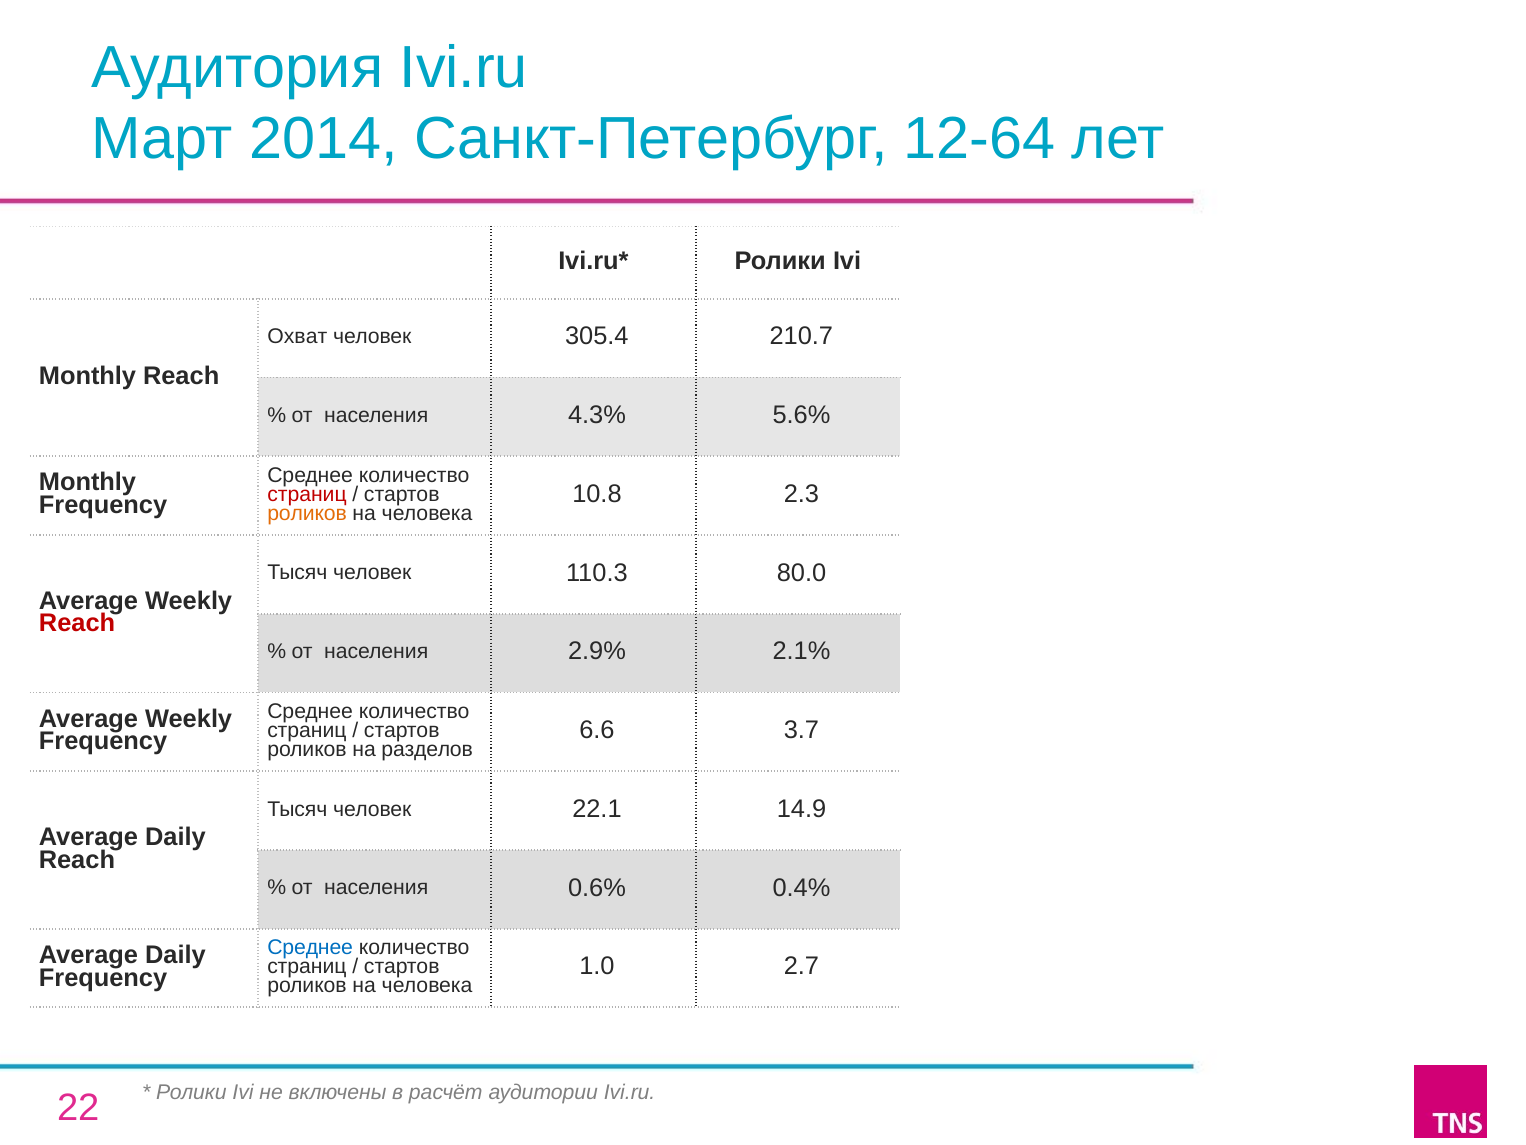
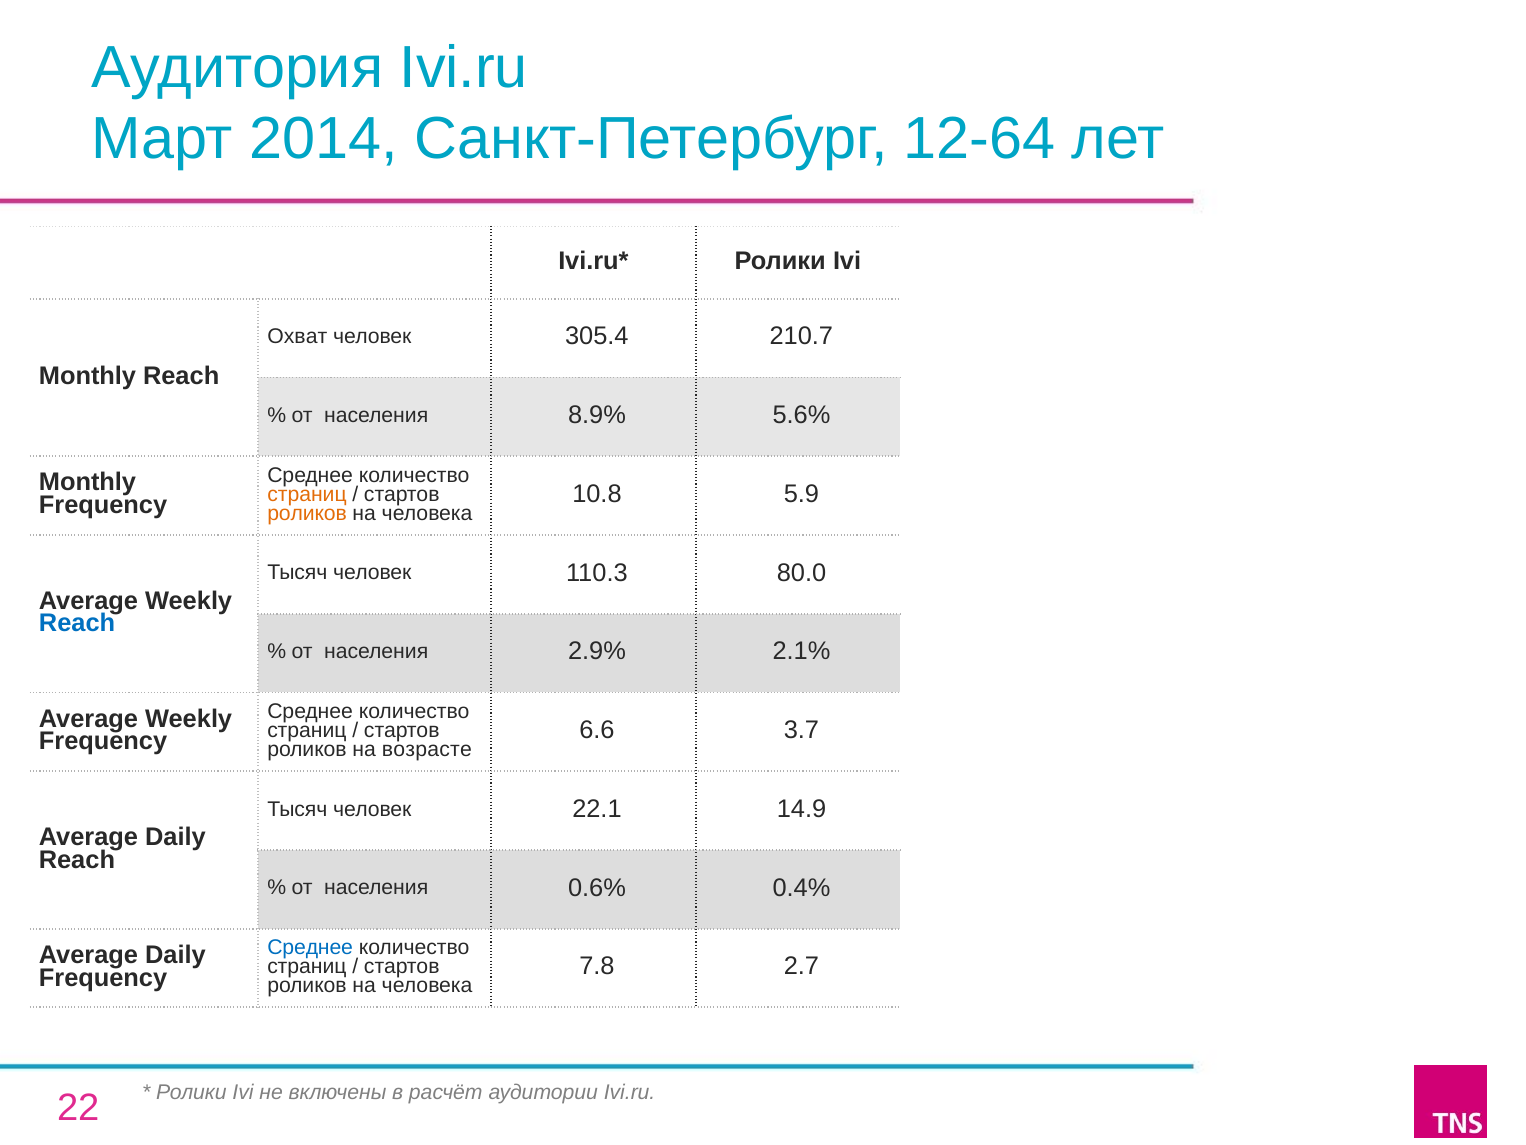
4.3%: 4.3% -> 8.9%
2.3: 2.3 -> 5.9
страниц at (307, 494) colour: red -> orange
Reach at (77, 623) colour: red -> blue
разделов: разделов -> возрасте
1.0: 1.0 -> 7.8
